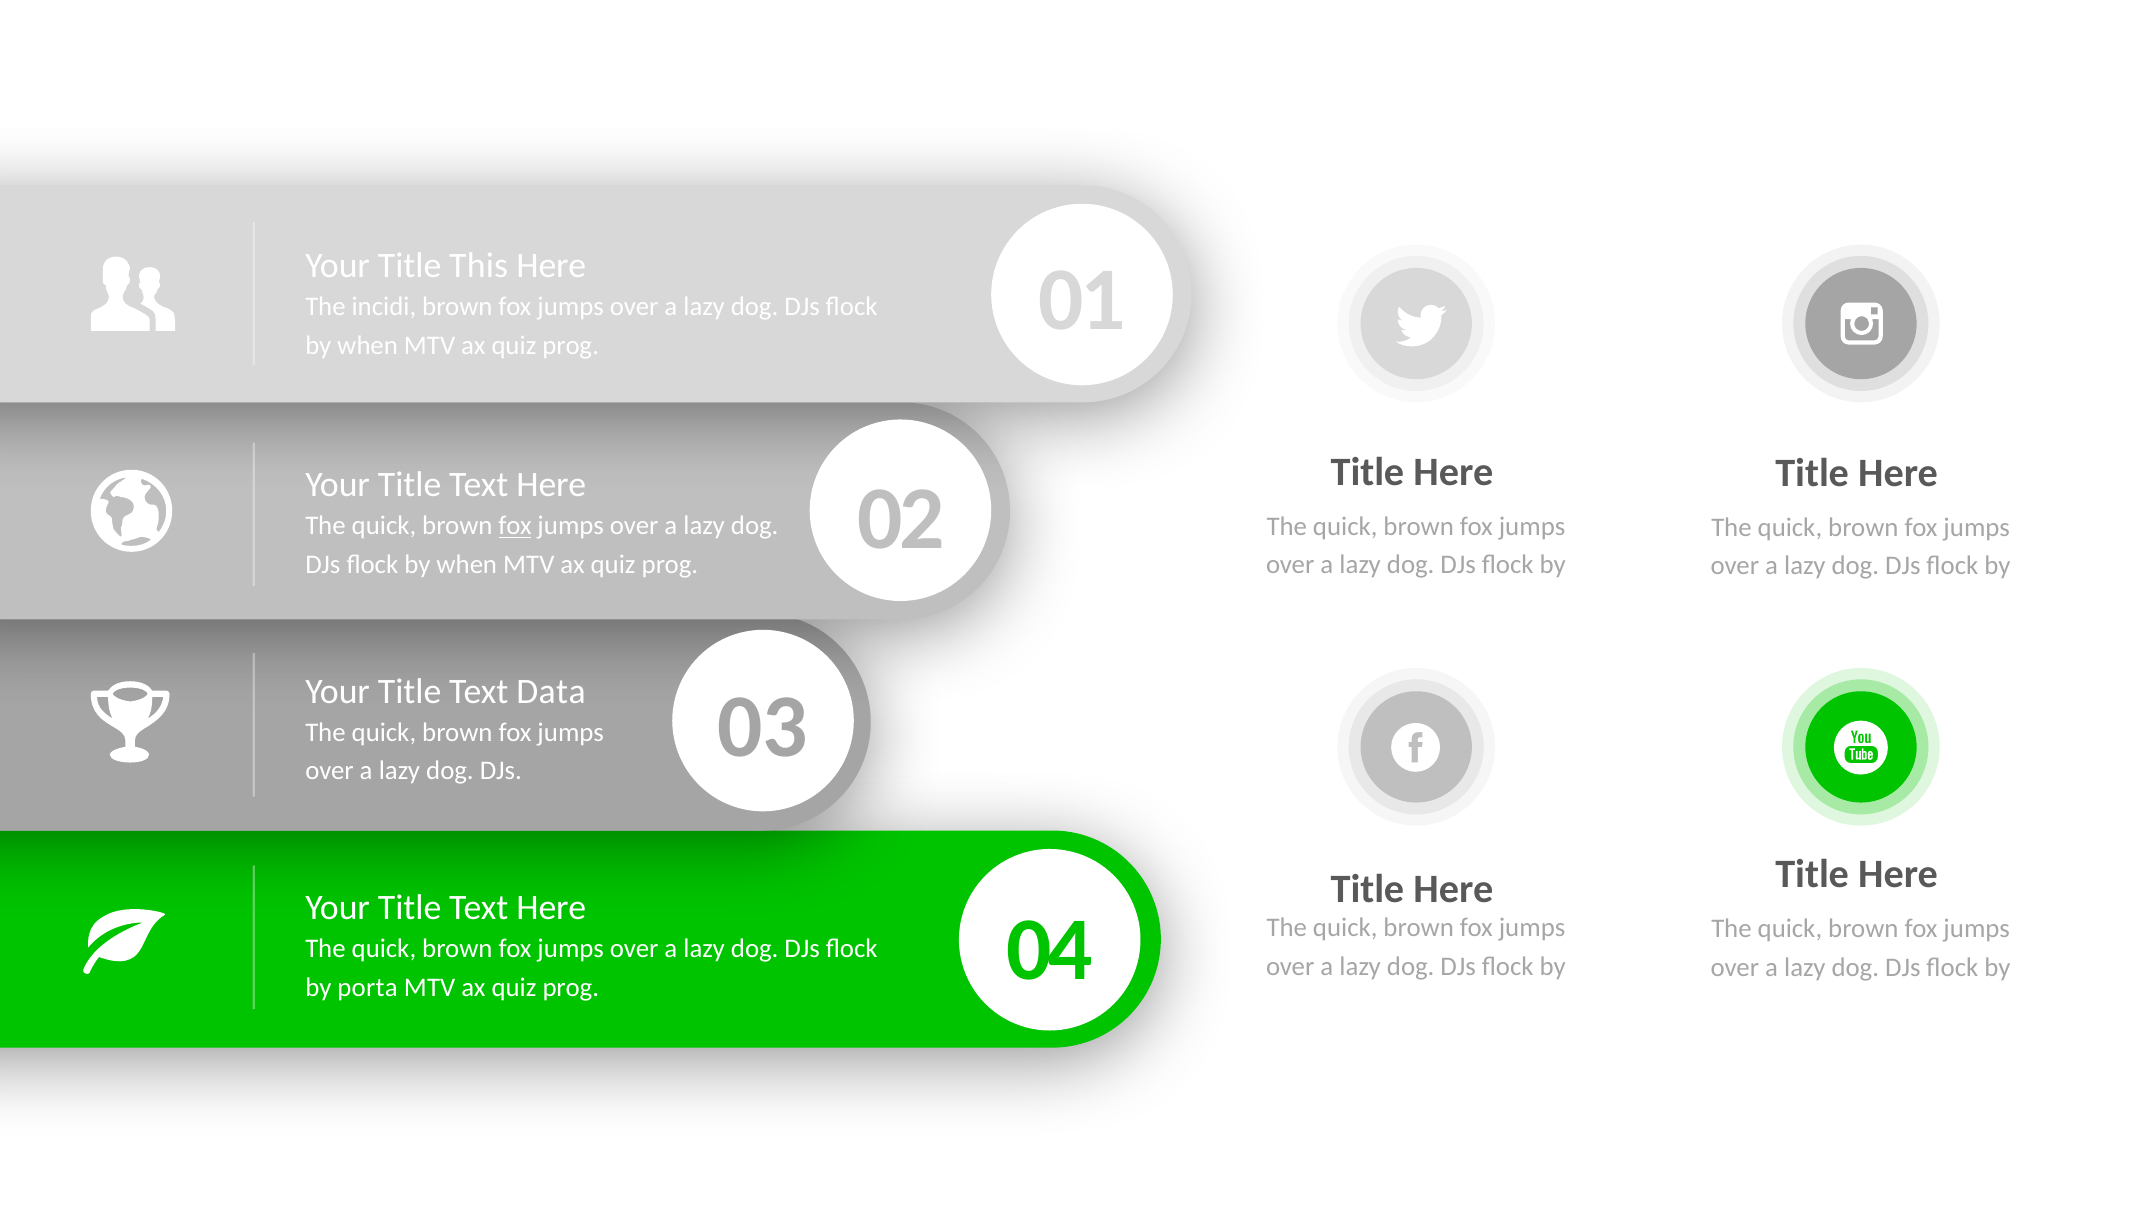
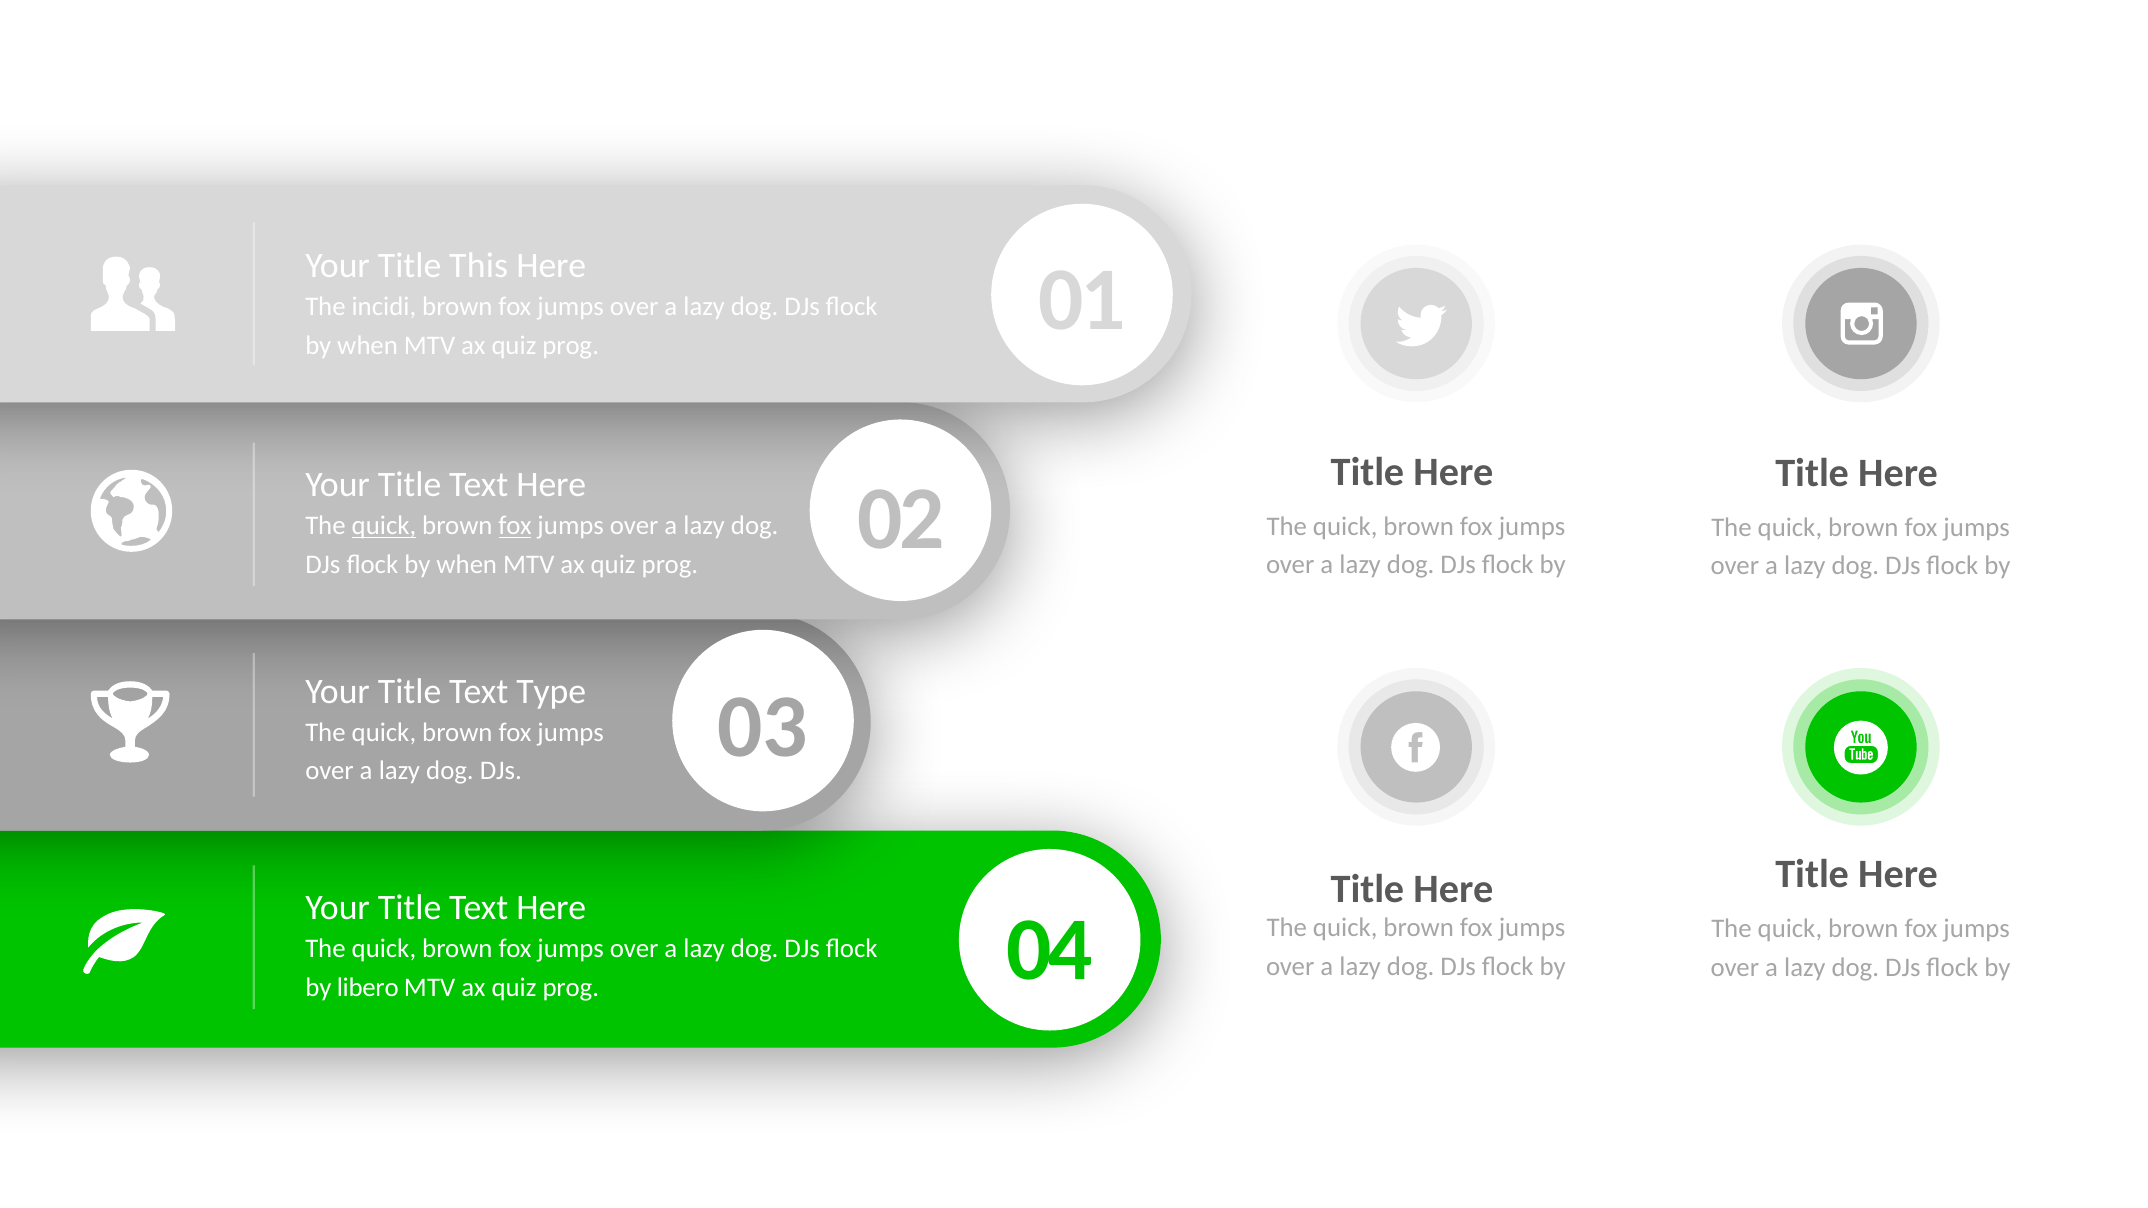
quick at (384, 526) underline: none -> present
Data: Data -> Type
porta: porta -> libero
